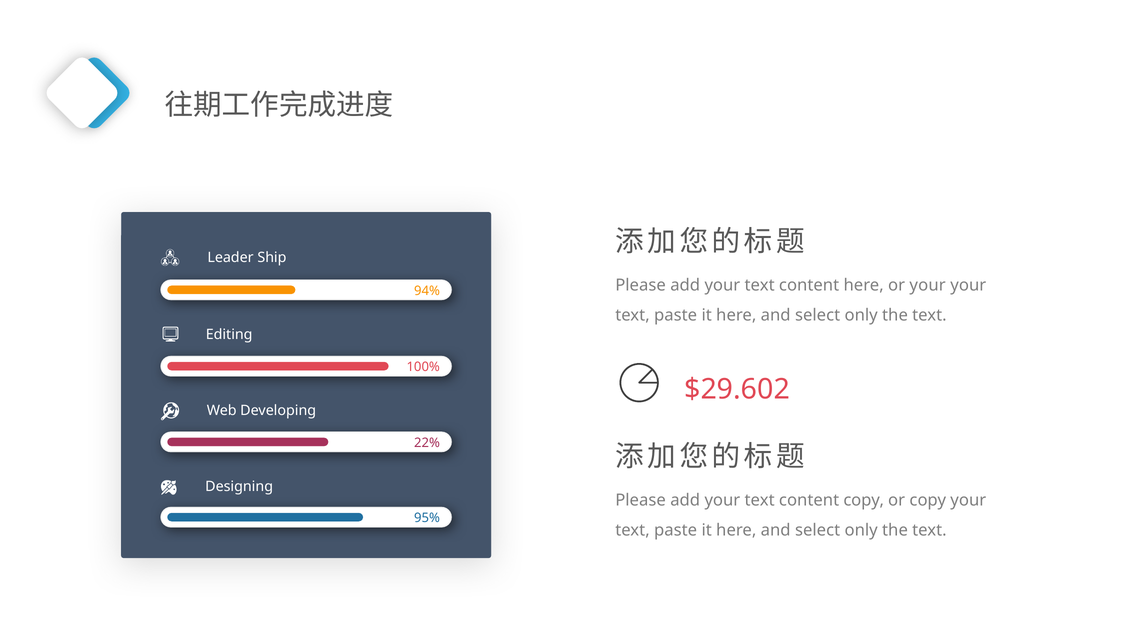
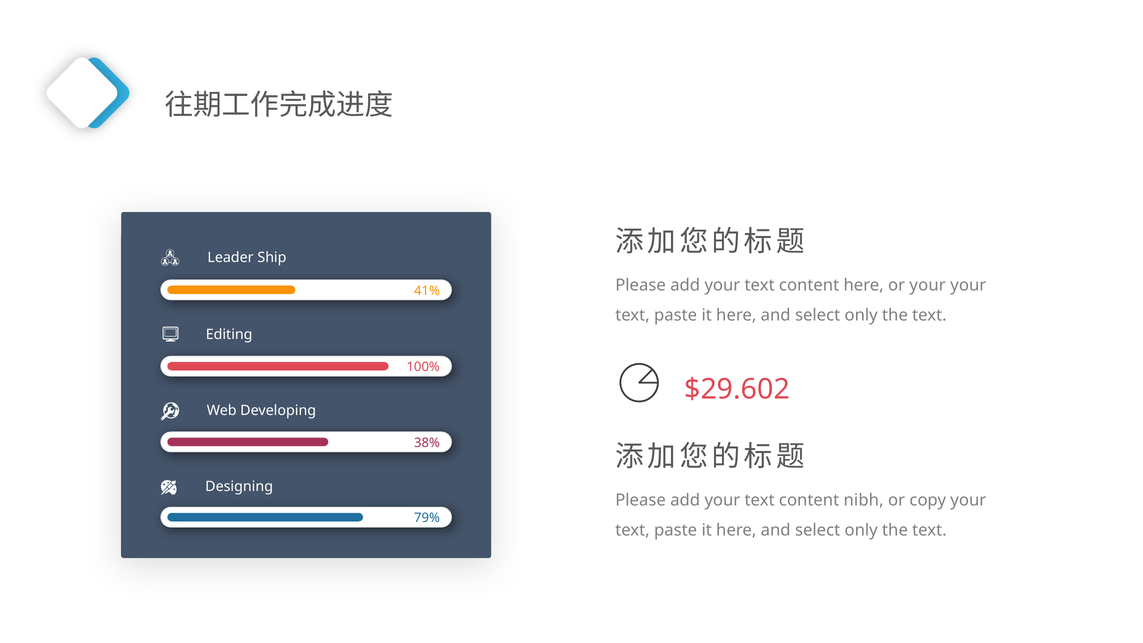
94%: 94% -> 41%
22%: 22% -> 38%
content copy: copy -> nibh
95%: 95% -> 79%
